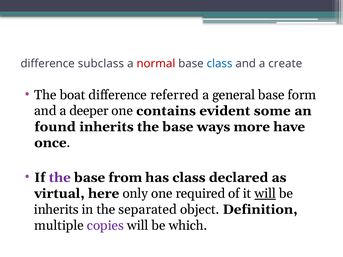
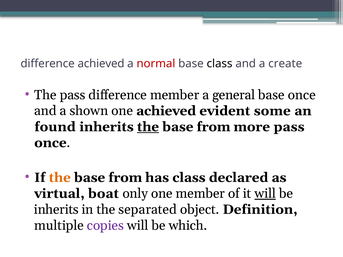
difference subclass: subclass -> achieved
class at (220, 64) colour: blue -> black
The boat: boat -> pass
difference referred: referred -> member
base form: form -> once
deeper: deeper -> shown
one contains: contains -> achieved
the at (148, 127) underline: none -> present
ways at (214, 127): ways -> from
more have: have -> pass
the at (60, 178) colour: purple -> orange
here: here -> boat
one required: required -> member
